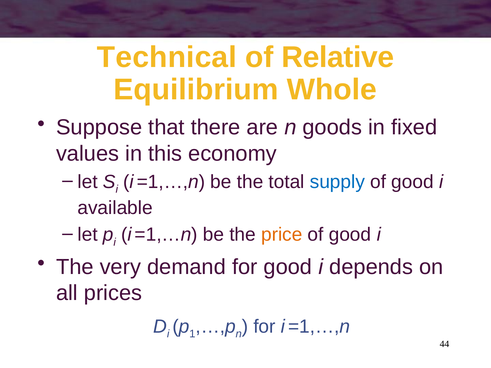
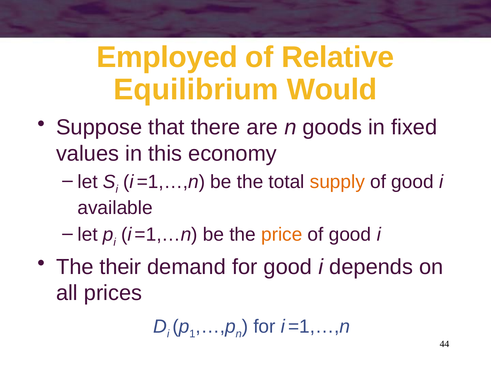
Technical: Technical -> Employed
Whole: Whole -> Would
supply colour: blue -> orange
very: very -> their
